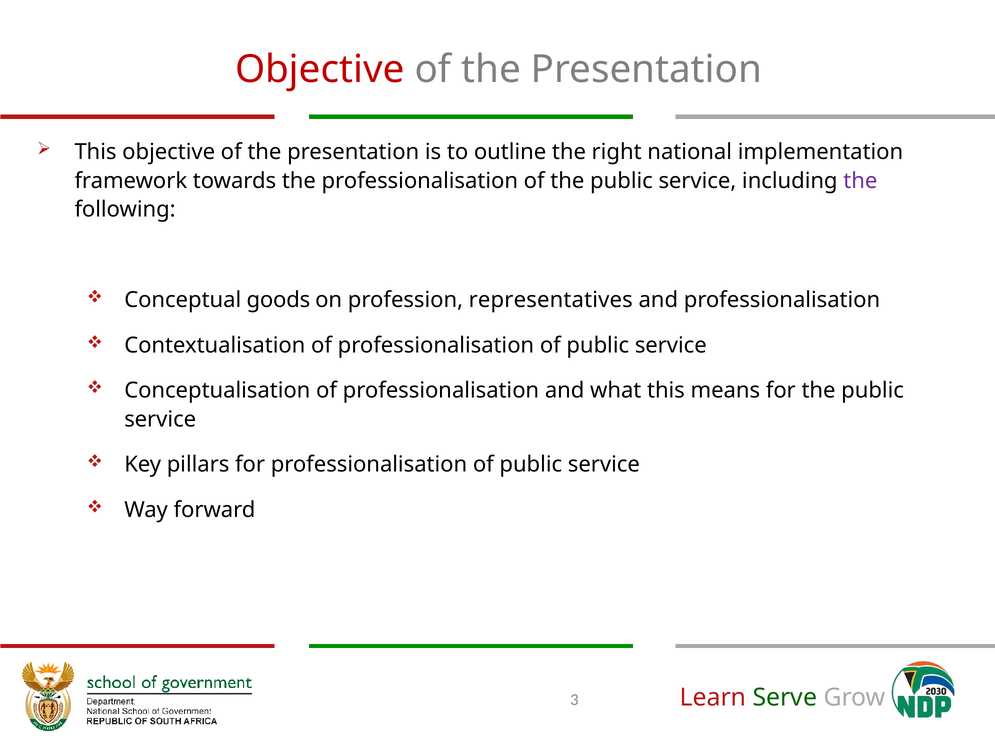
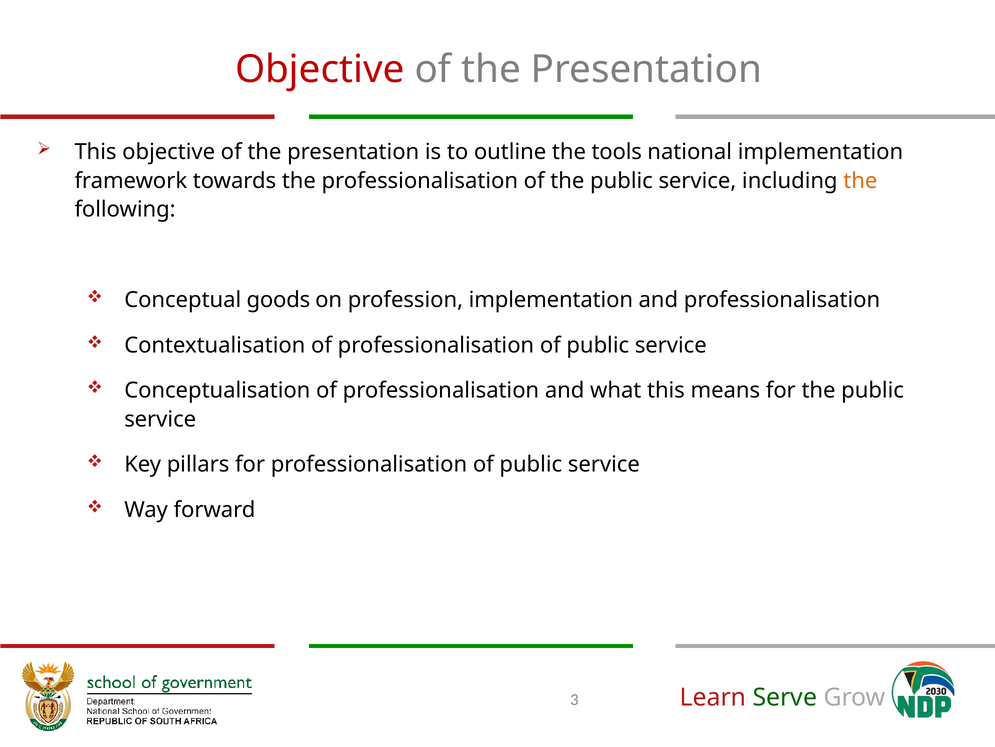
right: right -> tools
the at (860, 181) colour: purple -> orange
profession representatives: representatives -> implementation
